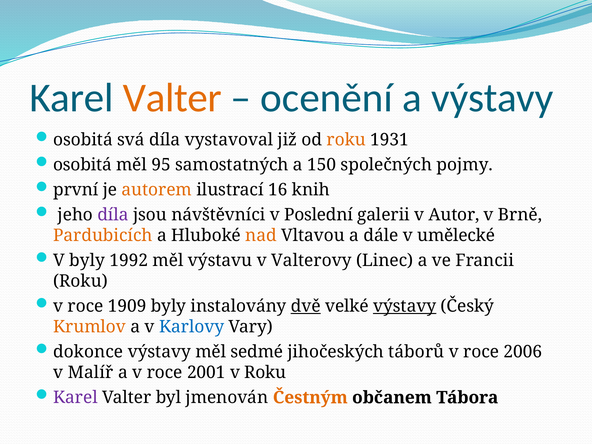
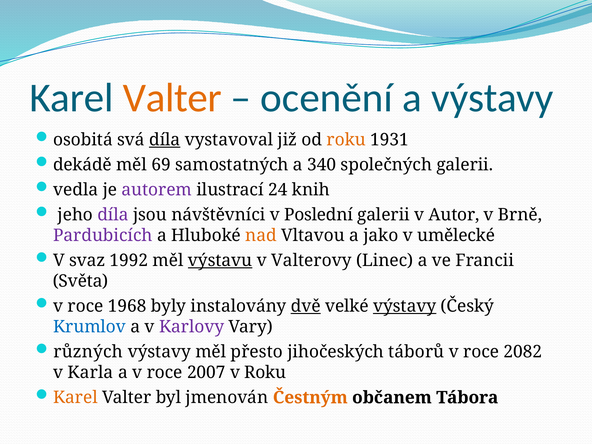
díla at (165, 140) underline: none -> present
osobitá at (82, 165): osobitá -> dekádě
95: 95 -> 69
150: 150 -> 340
společných pojmy: pojmy -> galerii
první: první -> vedla
autorem colour: orange -> purple
16: 16 -> 24
Pardubicích colour: orange -> purple
dále: dále -> jako
V byly: byly -> svaz
výstavu underline: none -> present
Roku at (80, 281): Roku -> Světa
1909: 1909 -> 1968
Krumlov colour: orange -> blue
Karlovy colour: blue -> purple
dokonce: dokonce -> různých
sedmé: sedmé -> přesto
2006: 2006 -> 2082
Malíř: Malíř -> Karla
2001: 2001 -> 2007
Karel at (75, 398) colour: purple -> orange
